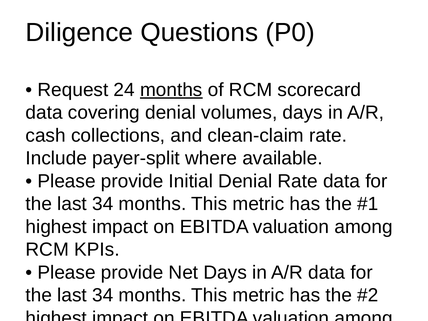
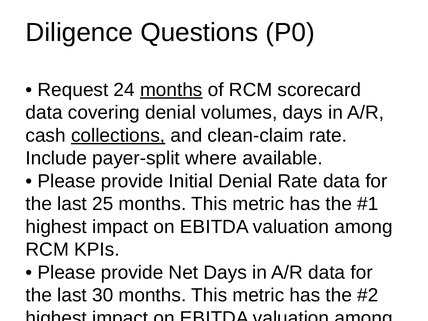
collections underline: none -> present
34 at (103, 204): 34 -> 25
34 at (103, 295): 34 -> 30
